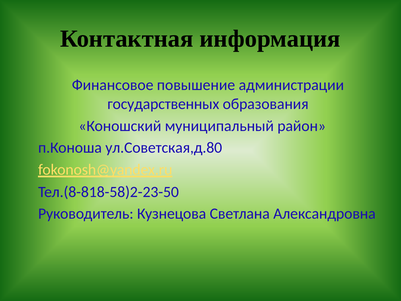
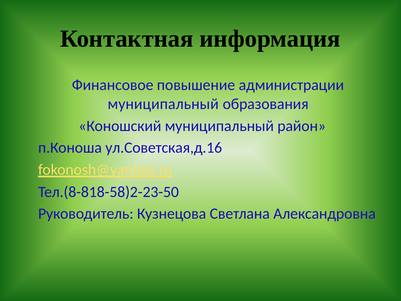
государственных at (163, 104): государственных -> муниципальный
ул.Советская,д.80: ул.Советская,д.80 -> ул.Советская,д.16
